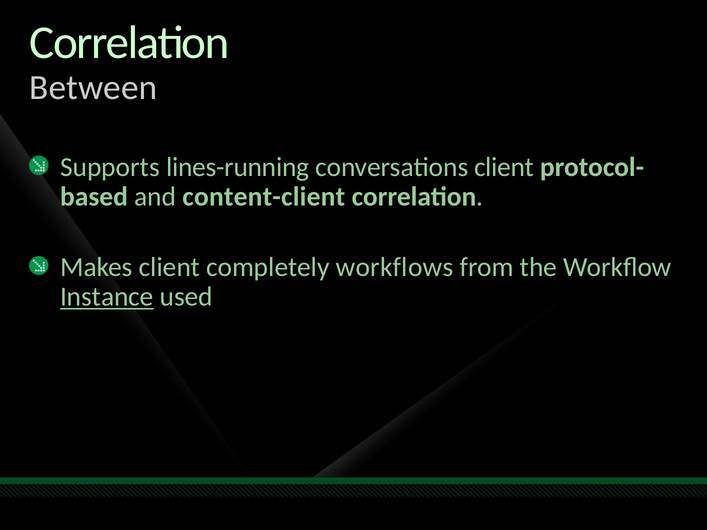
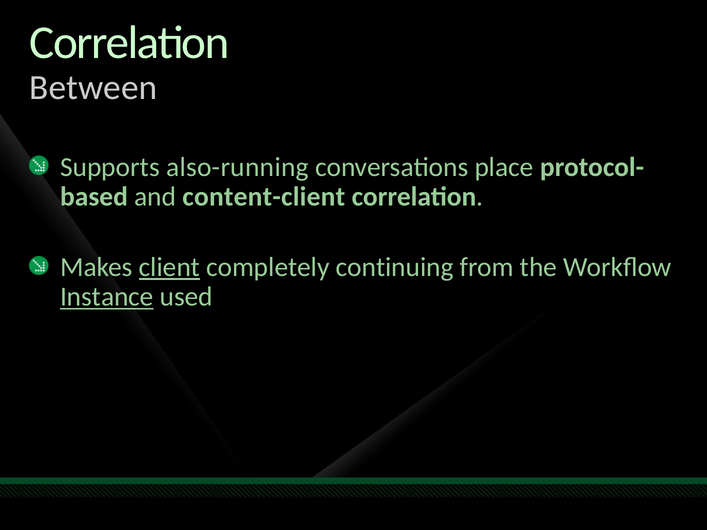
lines-running: lines-running -> also-running
conversations client: client -> place
client at (169, 267) underline: none -> present
workflows: workflows -> continuing
